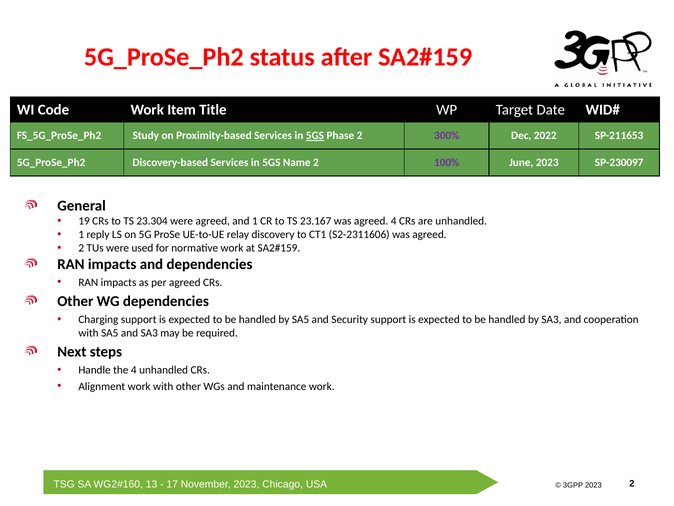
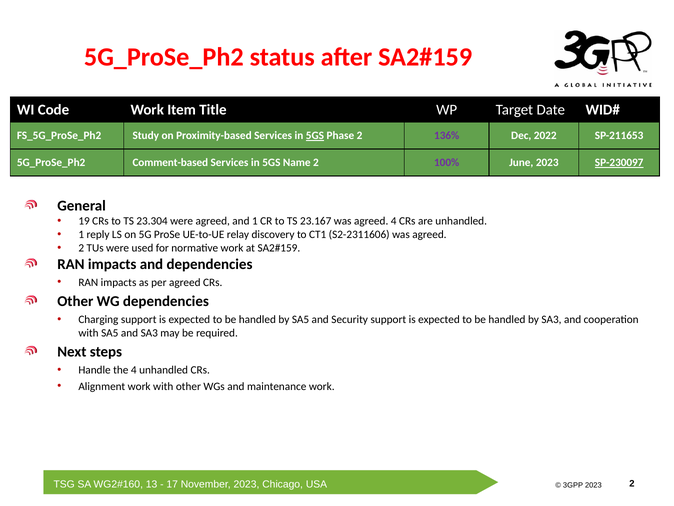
300%: 300% -> 136%
Discovery-based: Discovery-based -> Comment-based
SP-230097 underline: none -> present
